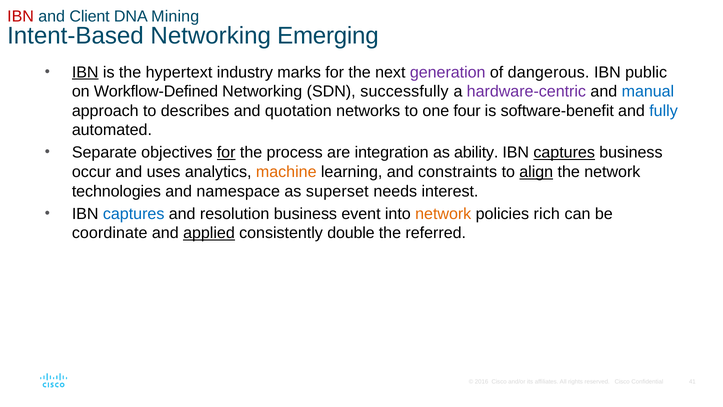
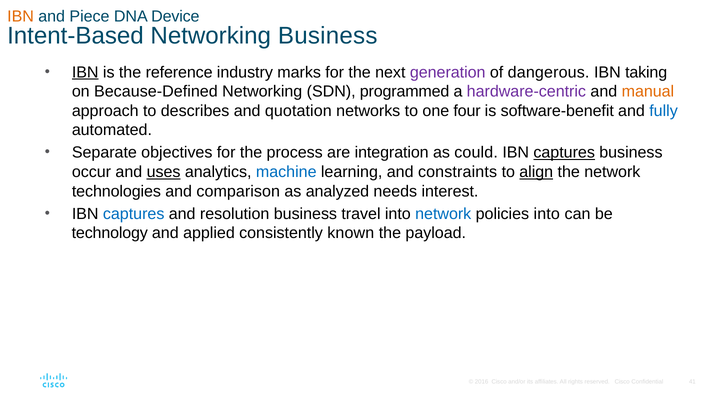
IBN at (21, 17) colour: red -> orange
Client: Client -> Piece
Mining: Mining -> Device
Networking Emerging: Emerging -> Business
hypertext: hypertext -> reference
public: public -> taking
Workflow-Defined: Workflow-Defined -> Because-Defined
successfully: successfully -> programmed
manual colour: blue -> orange
for at (226, 153) underline: present -> none
ability: ability -> could
uses underline: none -> present
machine colour: orange -> blue
namespace: namespace -> comparison
superset: superset -> analyzed
event: event -> travel
network at (443, 214) colour: orange -> blue
policies rich: rich -> into
coordinate: coordinate -> technology
applied underline: present -> none
double: double -> known
referred: referred -> payload
